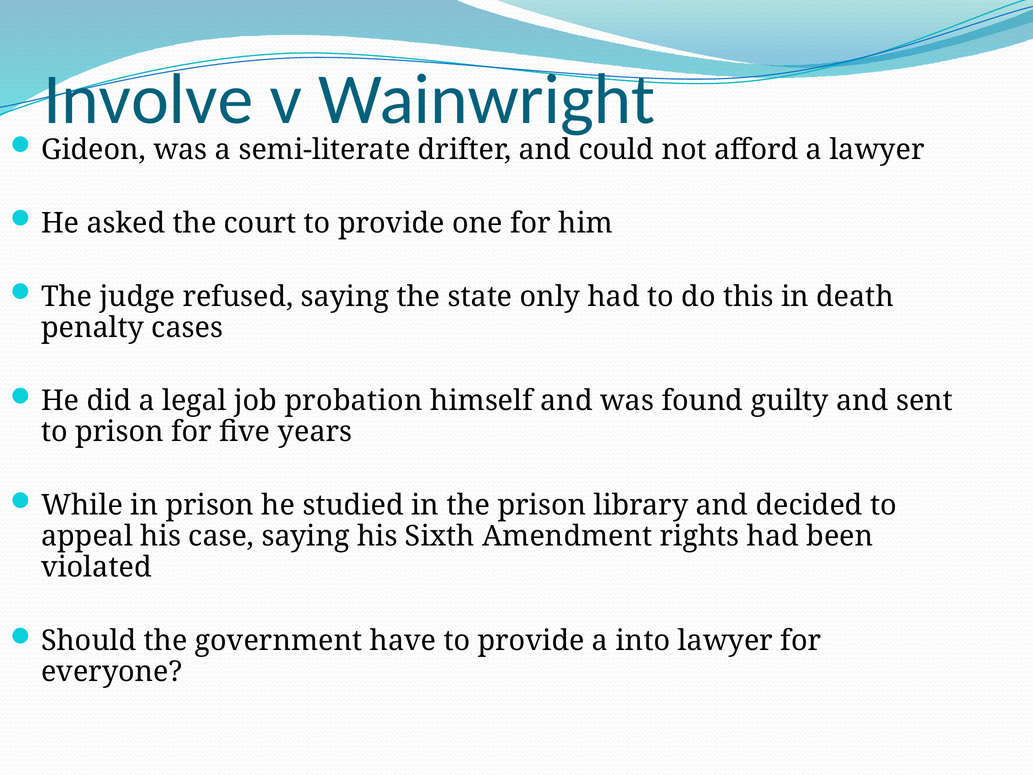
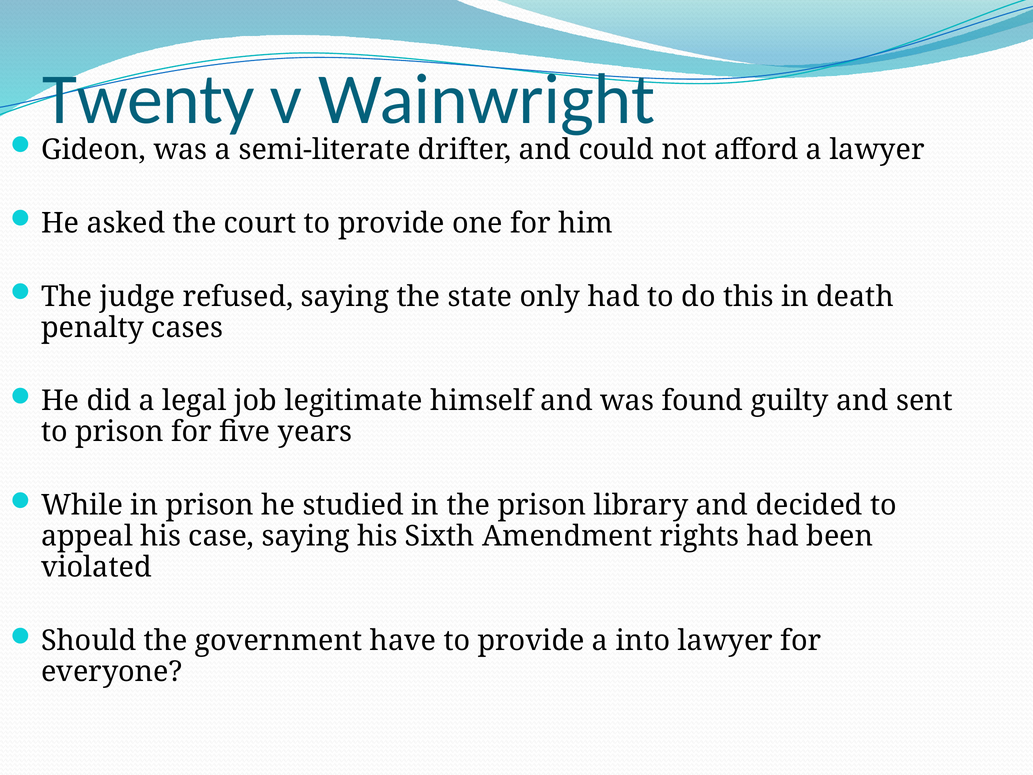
Involve: Involve -> Twenty
probation: probation -> legitimate
